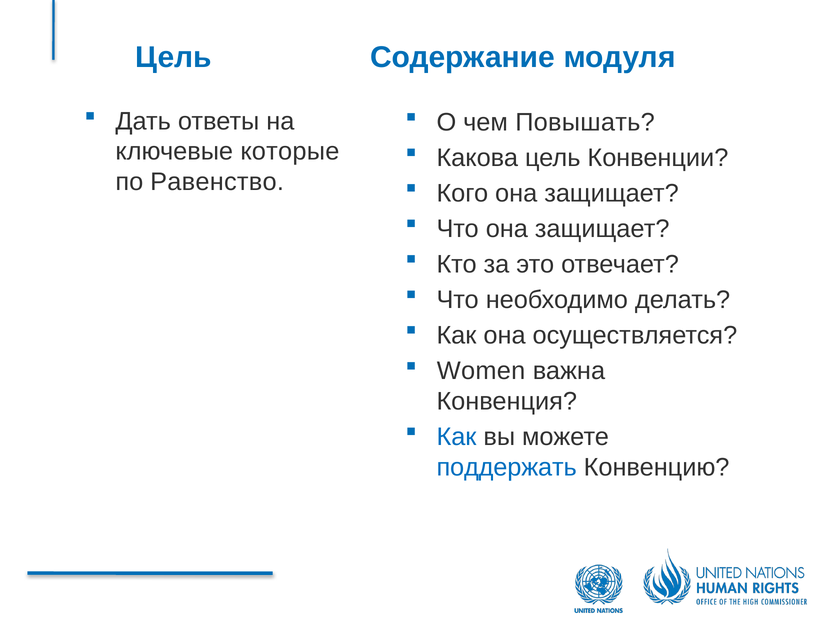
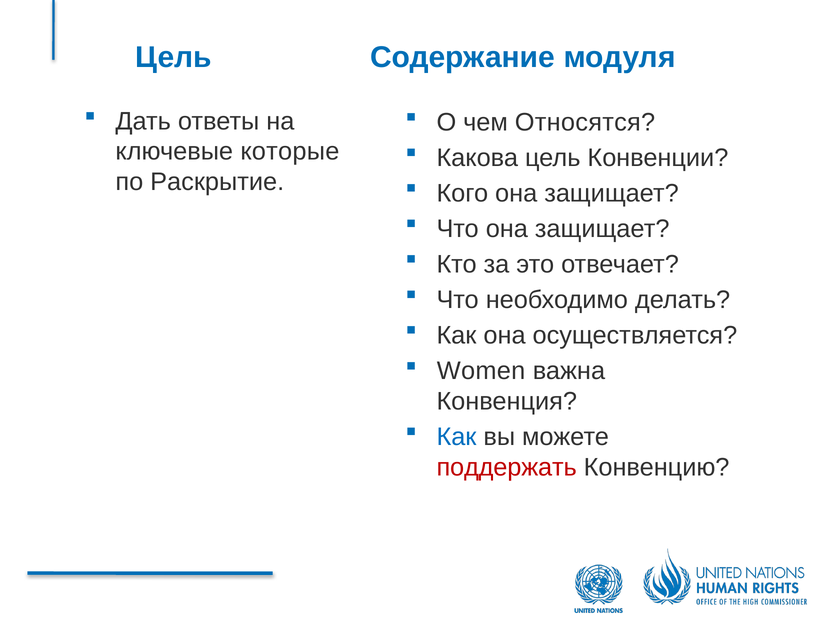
Повышать: Повышать -> Относятся
Равенство: Равенство -> Раскрытие
поддержать colour: blue -> red
